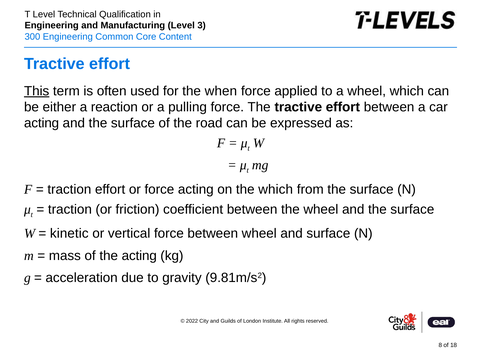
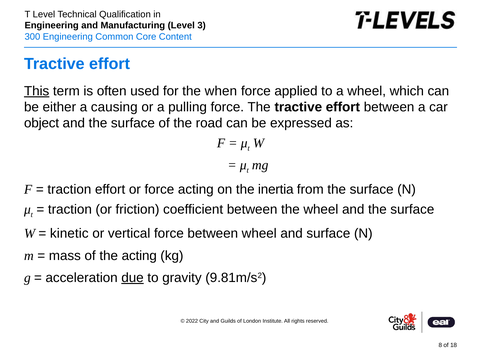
reaction: reaction -> causing
acting at (42, 123): acting -> object
the which: which -> inertia
due underline: none -> present
